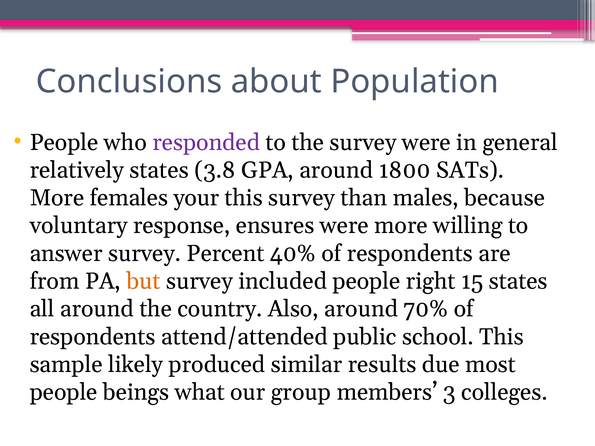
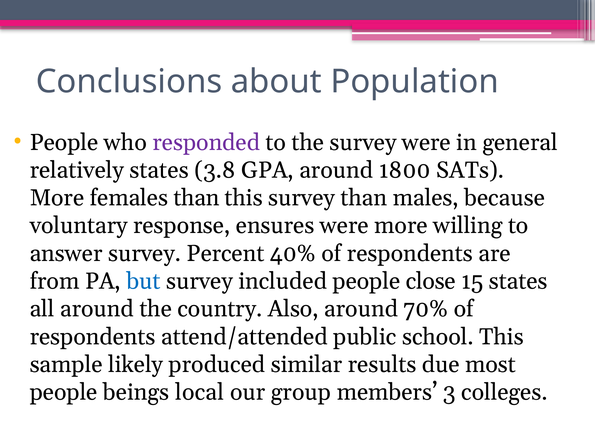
females your: your -> than
but colour: orange -> blue
right: right -> close
what: what -> local
